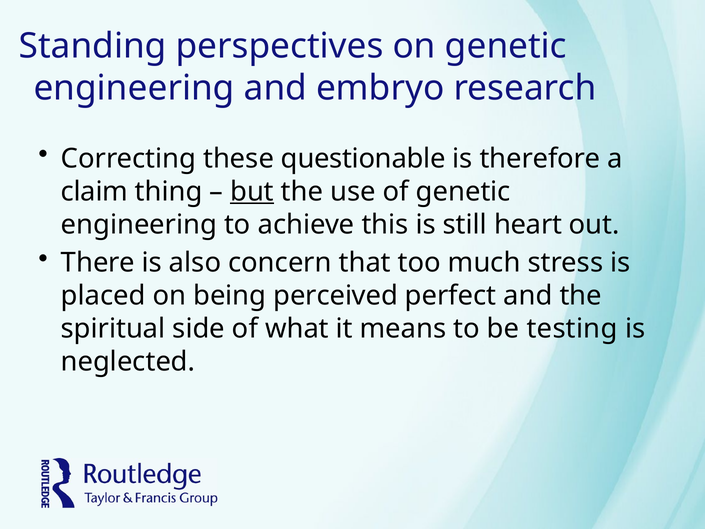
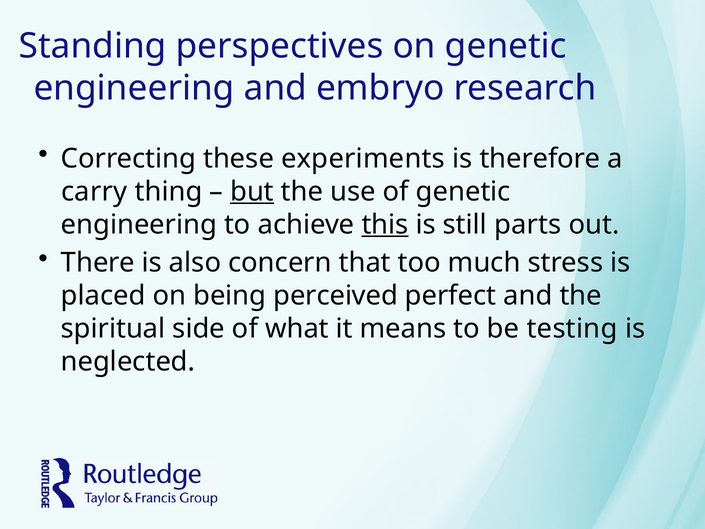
questionable: questionable -> experiments
claim: claim -> carry
this underline: none -> present
heart: heart -> parts
